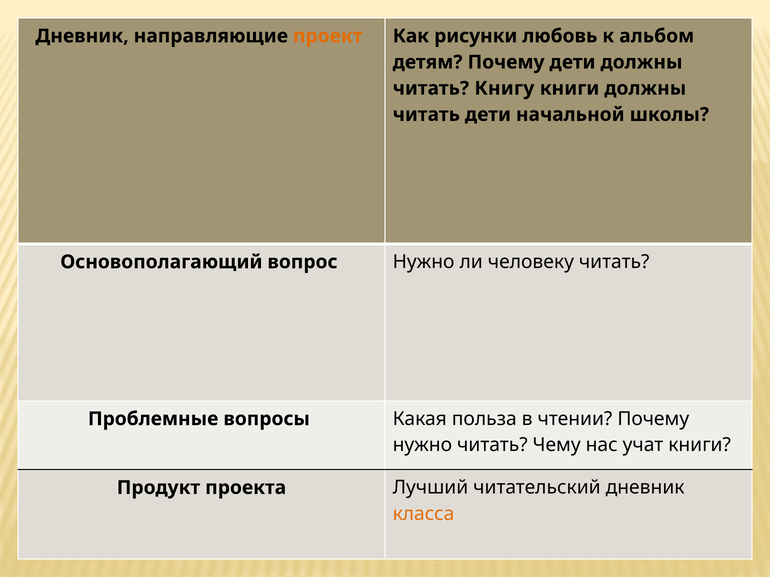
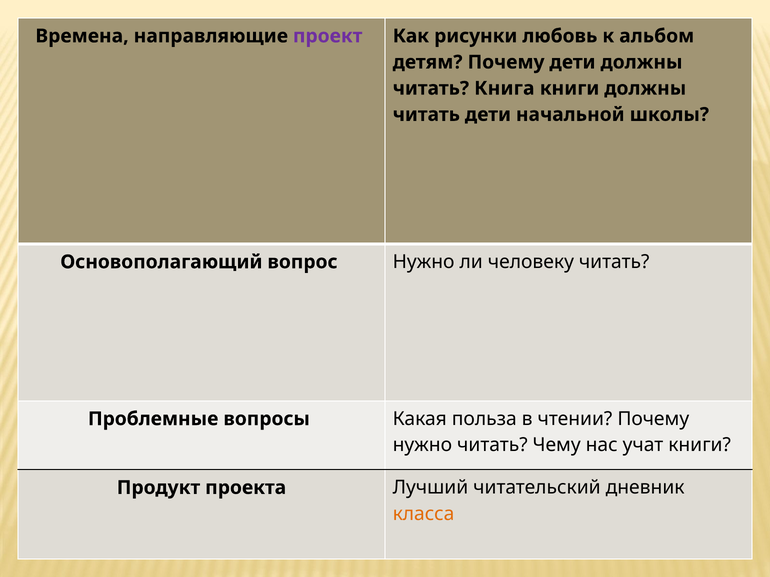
Дневник at (82, 36): Дневник -> Времена
проект colour: orange -> purple
Книгу: Книгу -> Книга
